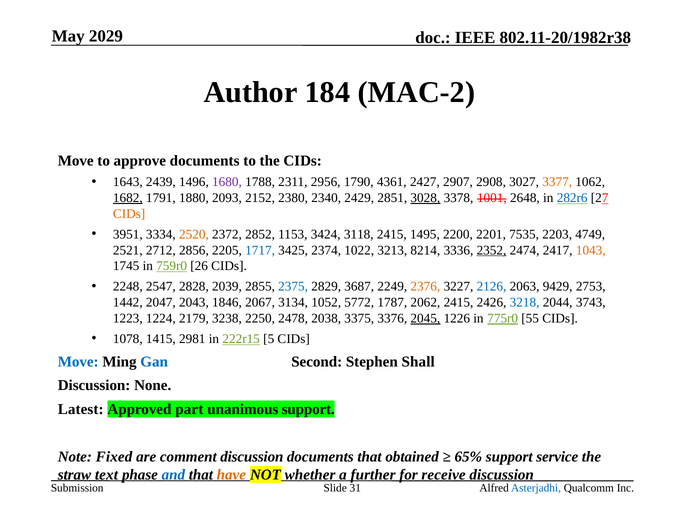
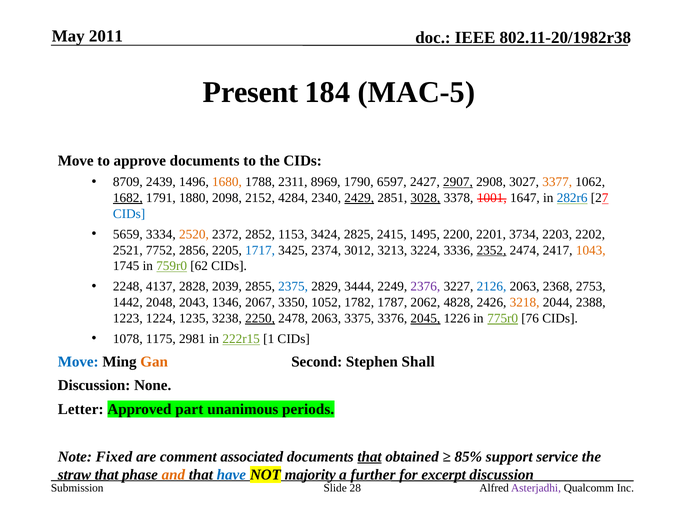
2029: 2029 -> 2011
Author: Author -> Present
MAC-2: MAC-2 -> MAC-5
1643: 1643 -> 8709
1680 colour: purple -> orange
2956: 2956 -> 8969
4361: 4361 -> 6597
2907 underline: none -> present
2093: 2093 -> 2098
2380: 2380 -> 4284
2429 underline: none -> present
2648: 2648 -> 1647
CIDs at (129, 214) colour: orange -> blue
3951: 3951 -> 5659
3118: 3118 -> 2825
7535: 7535 -> 3734
4749: 4749 -> 2202
2712: 2712 -> 7752
1022: 1022 -> 3012
8214: 8214 -> 3224
26: 26 -> 62
2547: 2547 -> 4137
3687: 3687 -> 3444
2376 colour: orange -> purple
9429: 9429 -> 2368
2047: 2047 -> 2048
1846: 1846 -> 1346
3134: 3134 -> 3350
5772: 5772 -> 1782
2062 2415: 2415 -> 4828
3218 colour: blue -> orange
3743: 3743 -> 2388
2179: 2179 -> 1235
2250 underline: none -> present
2478 2038: 2038 -> 2063
55: 55 -> 76
1415: 1415 -> 1175
5: 5 -> 1
Gan colour: blue -> orange
Latest: Latest -> Letter
unanimous support: support -> periods
comment discussion: discussion -> associated
that at (370, 457) underline: none -> present
65%: 65% -> 85%
straw text: text -> that
and colour: blue -> orange
have colour: orange -> blue
whether: whether -> majority
receive: receive -> excerpt
31: 31 -> 28
Asterjadhi colour: blue -> purple
